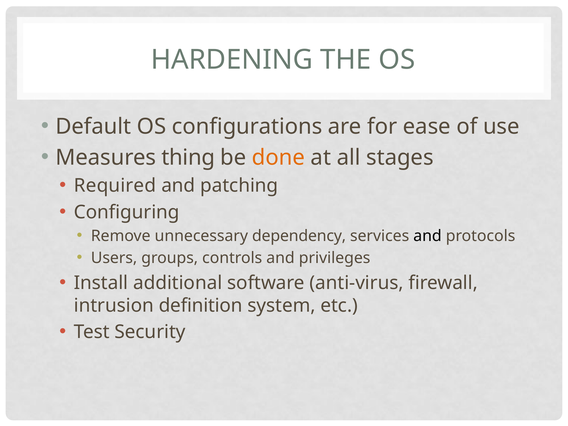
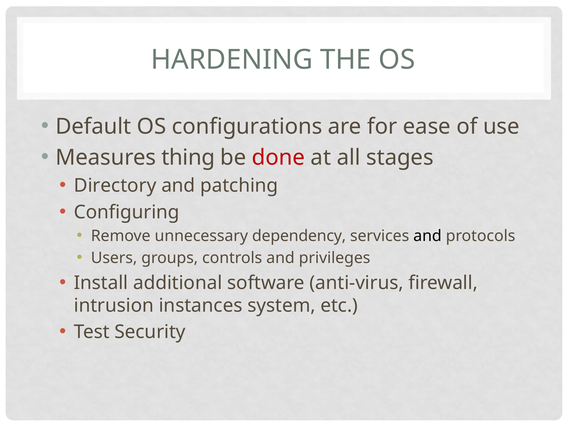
done colour: orange -> red
Required: Required -> Directory
definition: definition -> instances
